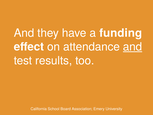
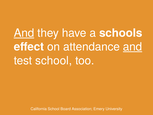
And at (24, 33) underline: none -> present
funding: funding -> schools
test results: results -> school
